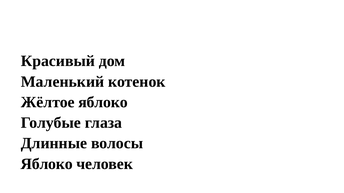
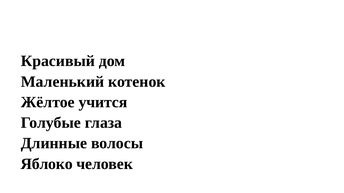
Жёлтое яблоко: яблоко -> учится
